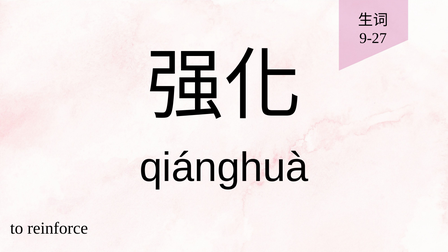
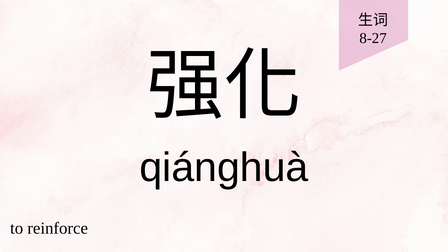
9-27: 9-27 -> 8-27
